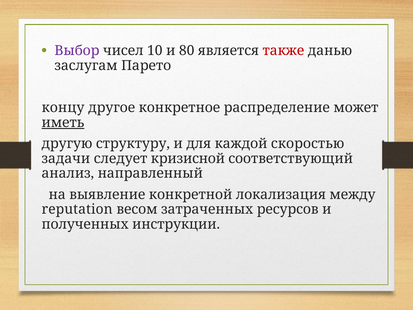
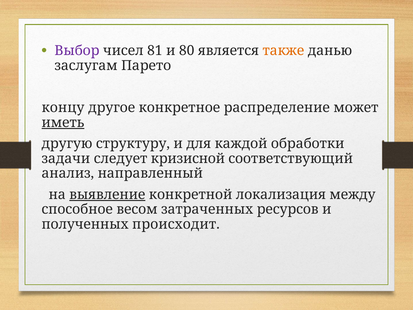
10: 10 -> 81
также colour: red -> orange
скоростью: скоростью -> обработки
выявление underline: none -> present
reputation: reputation -> способное
инструкции: инструкции -> происходит
